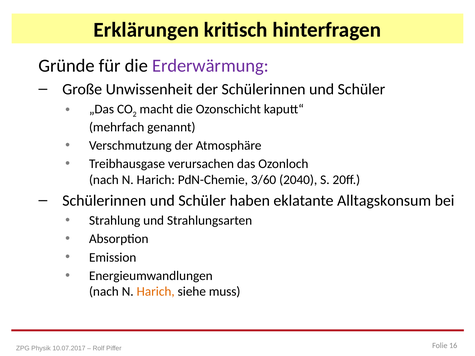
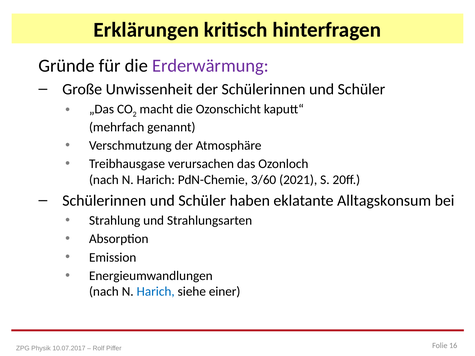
2040: 2040 -> 2021
Harich at (156, 292) colour: orange -> blue
muss: muss -> einer
